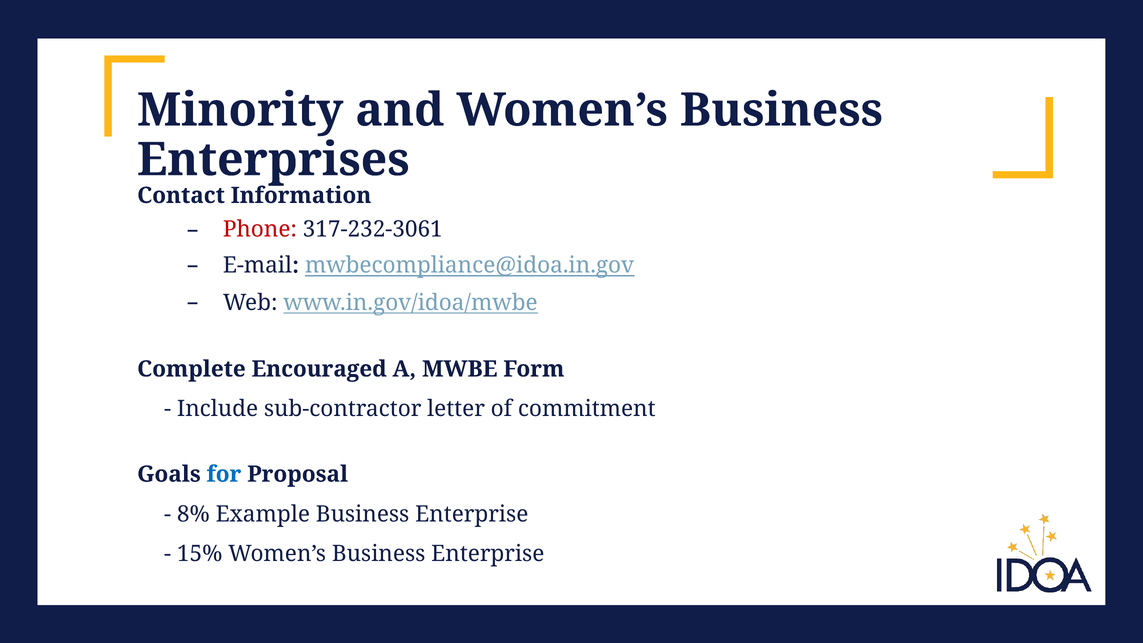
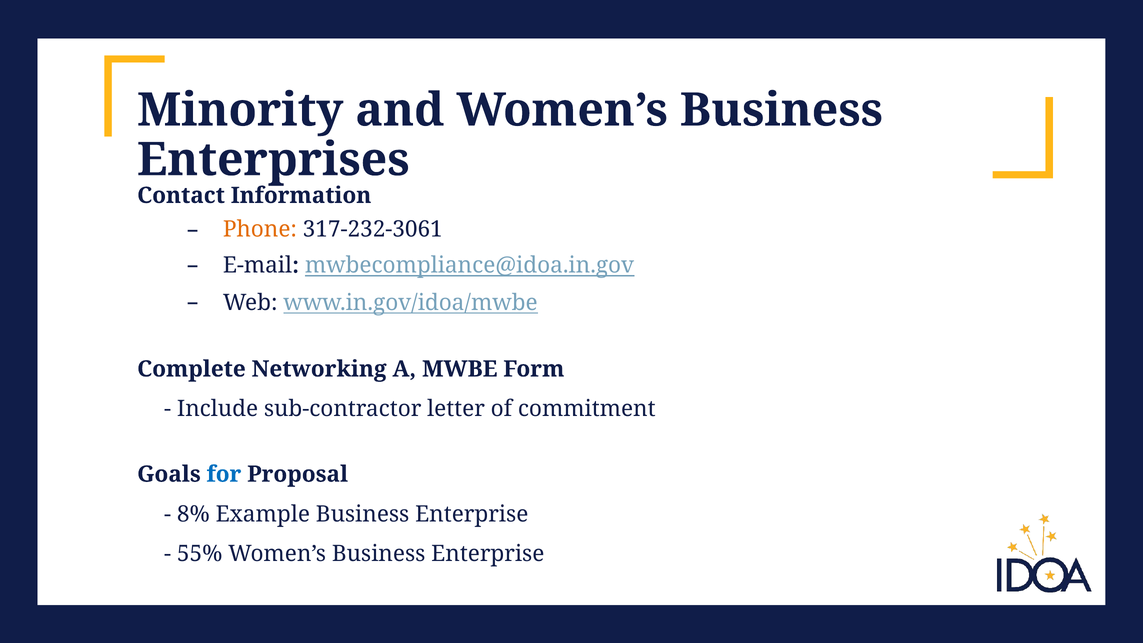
Phone colour: red -> orange
Encouraged: Encouraged -> Networking
15%: 15% -> 55%
